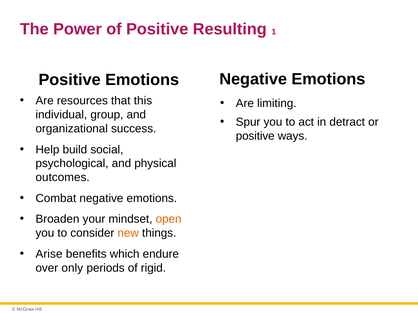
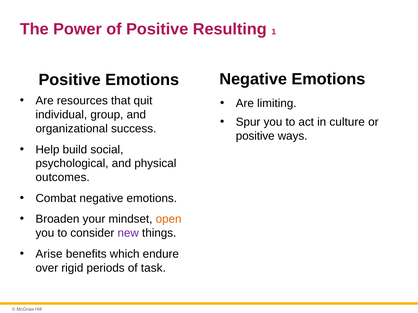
this: this -> quit
detract: detract -> culture
new colour: orange -> purple
only: only -> rigid
rigid: rigid -> task
